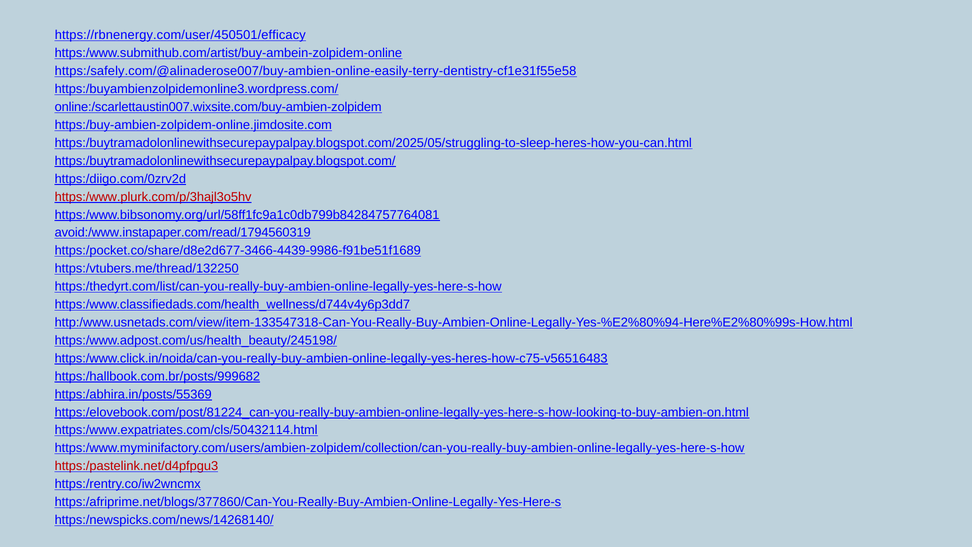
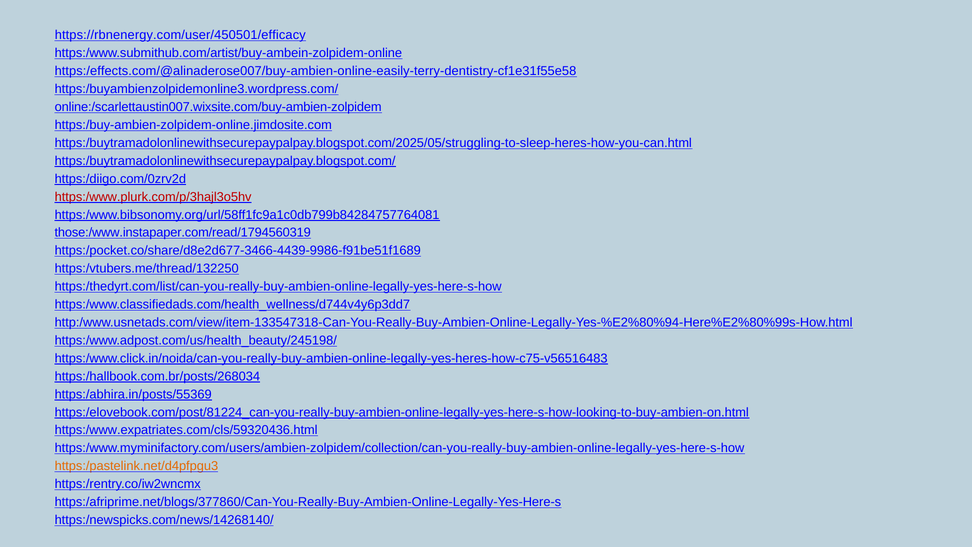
https:/safely.com/@alinaderose007/buy-ambien-online-easily-terry-dentistry-cf1e31f55e58: https:/safely.com/@alinaderose007/buy-ambien-online-easily-terry-dentistry-cf1e31f55e58 -> https:/effects.com/@alinaderose007/buy-ambien-online-easily-terry-dentistry-cf1e31f55e58
avoid:/www.instapaper.com/read/1794560319: avoid:/www.instapaper.com/read/1794560319 -> those:/www.instapaper.com/read/1794560319
https:/hallbook.com.br/posts/999682: https:/hallbook.com.br/posts/999682 -> https:/hallbook.com.br/posts/268034
https:/www.expatriates.com/cls/50432114.html: https:/www.expatriates.com/cls/50432114.html -> https:/www.expatriates.com/cls/59320436.html
https:/pastelink.net/d4pfpgu3 colour: red -> orange
